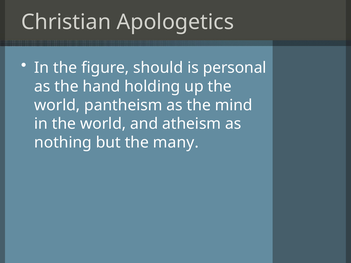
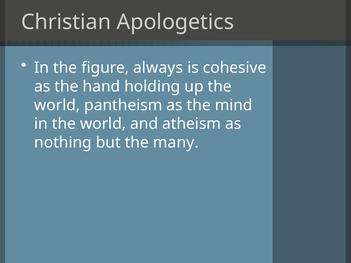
should: should -> always
personal: personal -> cohesive
